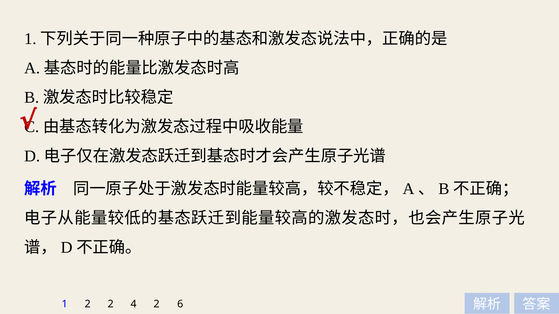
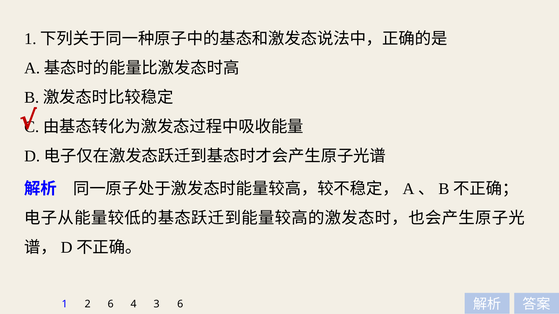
2 2: 2 -> 6
4 2: 2 -> 3
